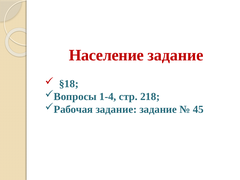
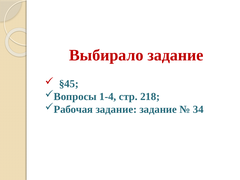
Население: Население -> Выбирало
§18: §18 -> §45
45: 45 -> 34
